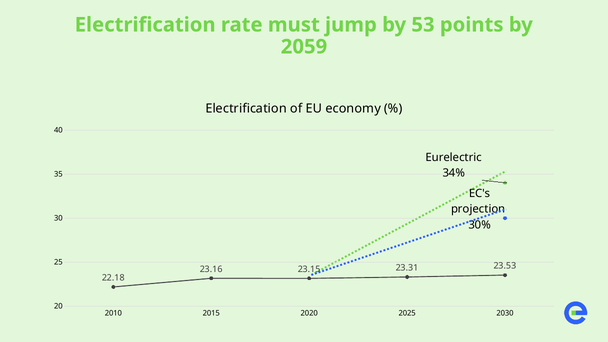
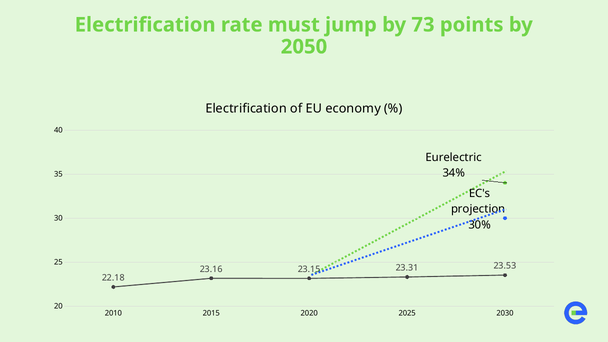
53: 53 -> 73
2059: 2059 -> 2050
